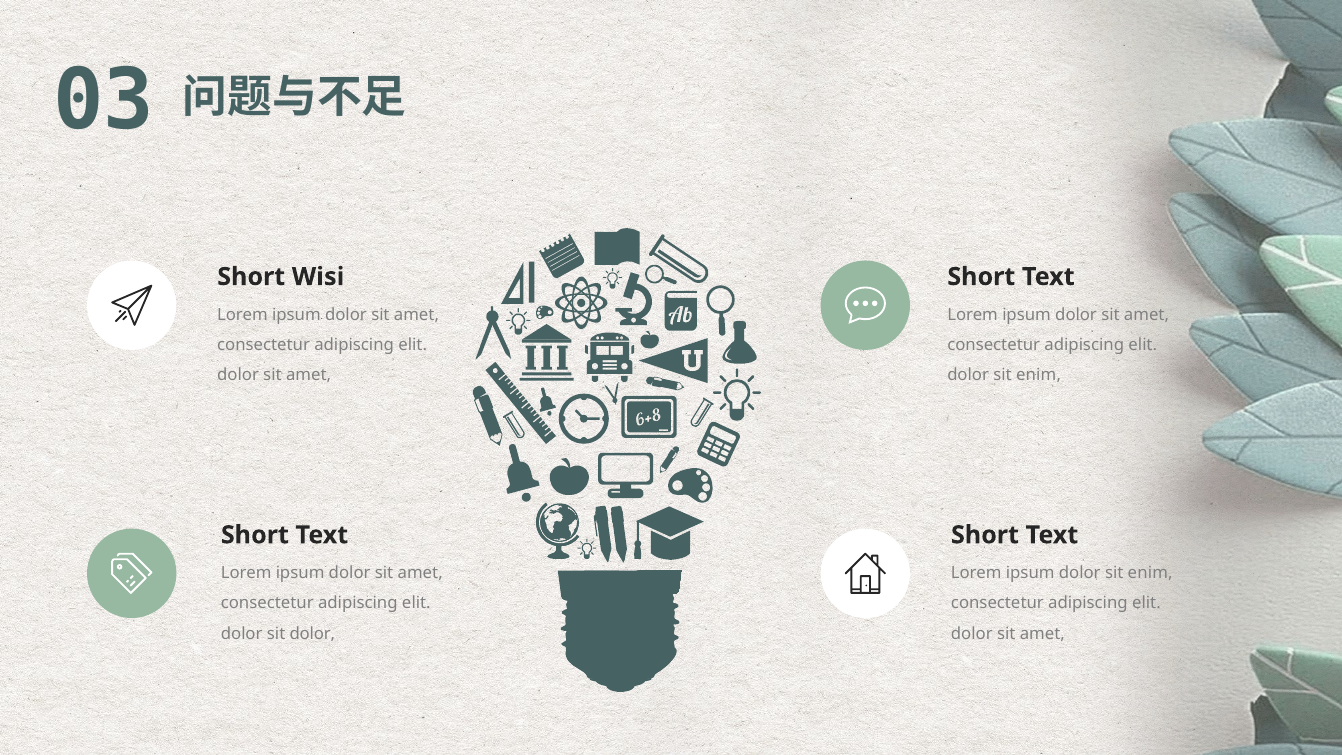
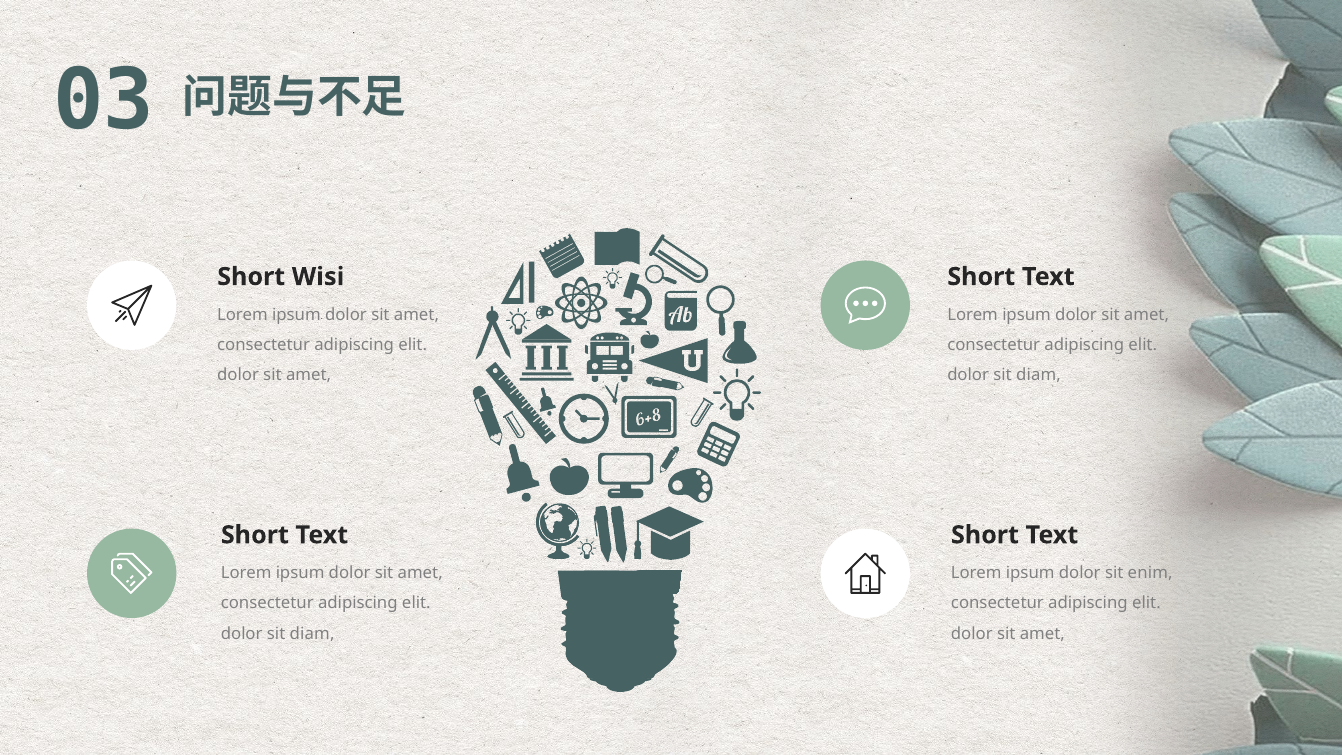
enim at (1039, 375): enim -> diam
dolor at (312, 633): dolor -> diam
